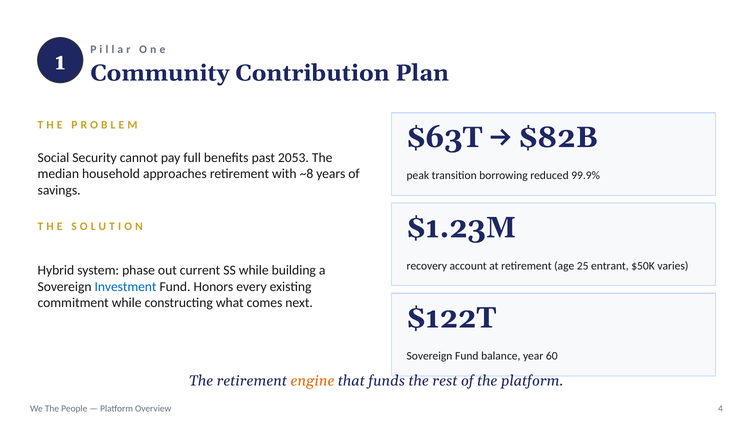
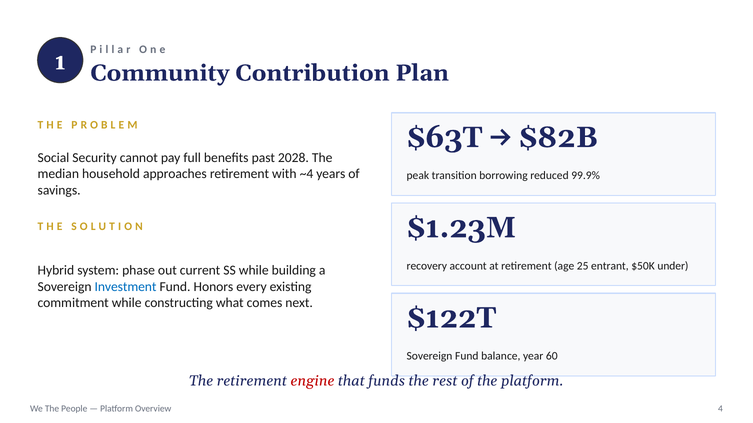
2053: 2053 -> 2028
~8: ~8 -> ~4
varies: varies -> under
engine colour: orange -> red
